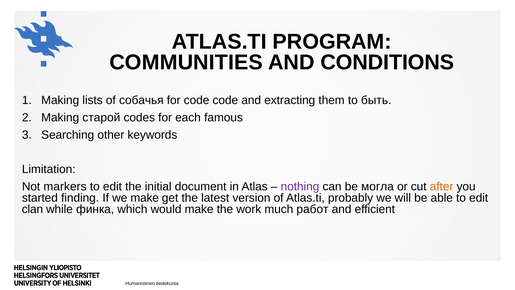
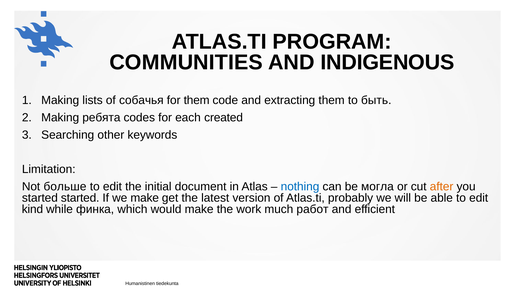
CONDITIONS: CONDITIONS -> INDIGENOUS
for code: code -> them
старой: старой -> ребята
famous: famous -> created
markers: markers -> больше
nothing colour: purple -> blue
started finding: finding -> started
clan: clan -> kind
